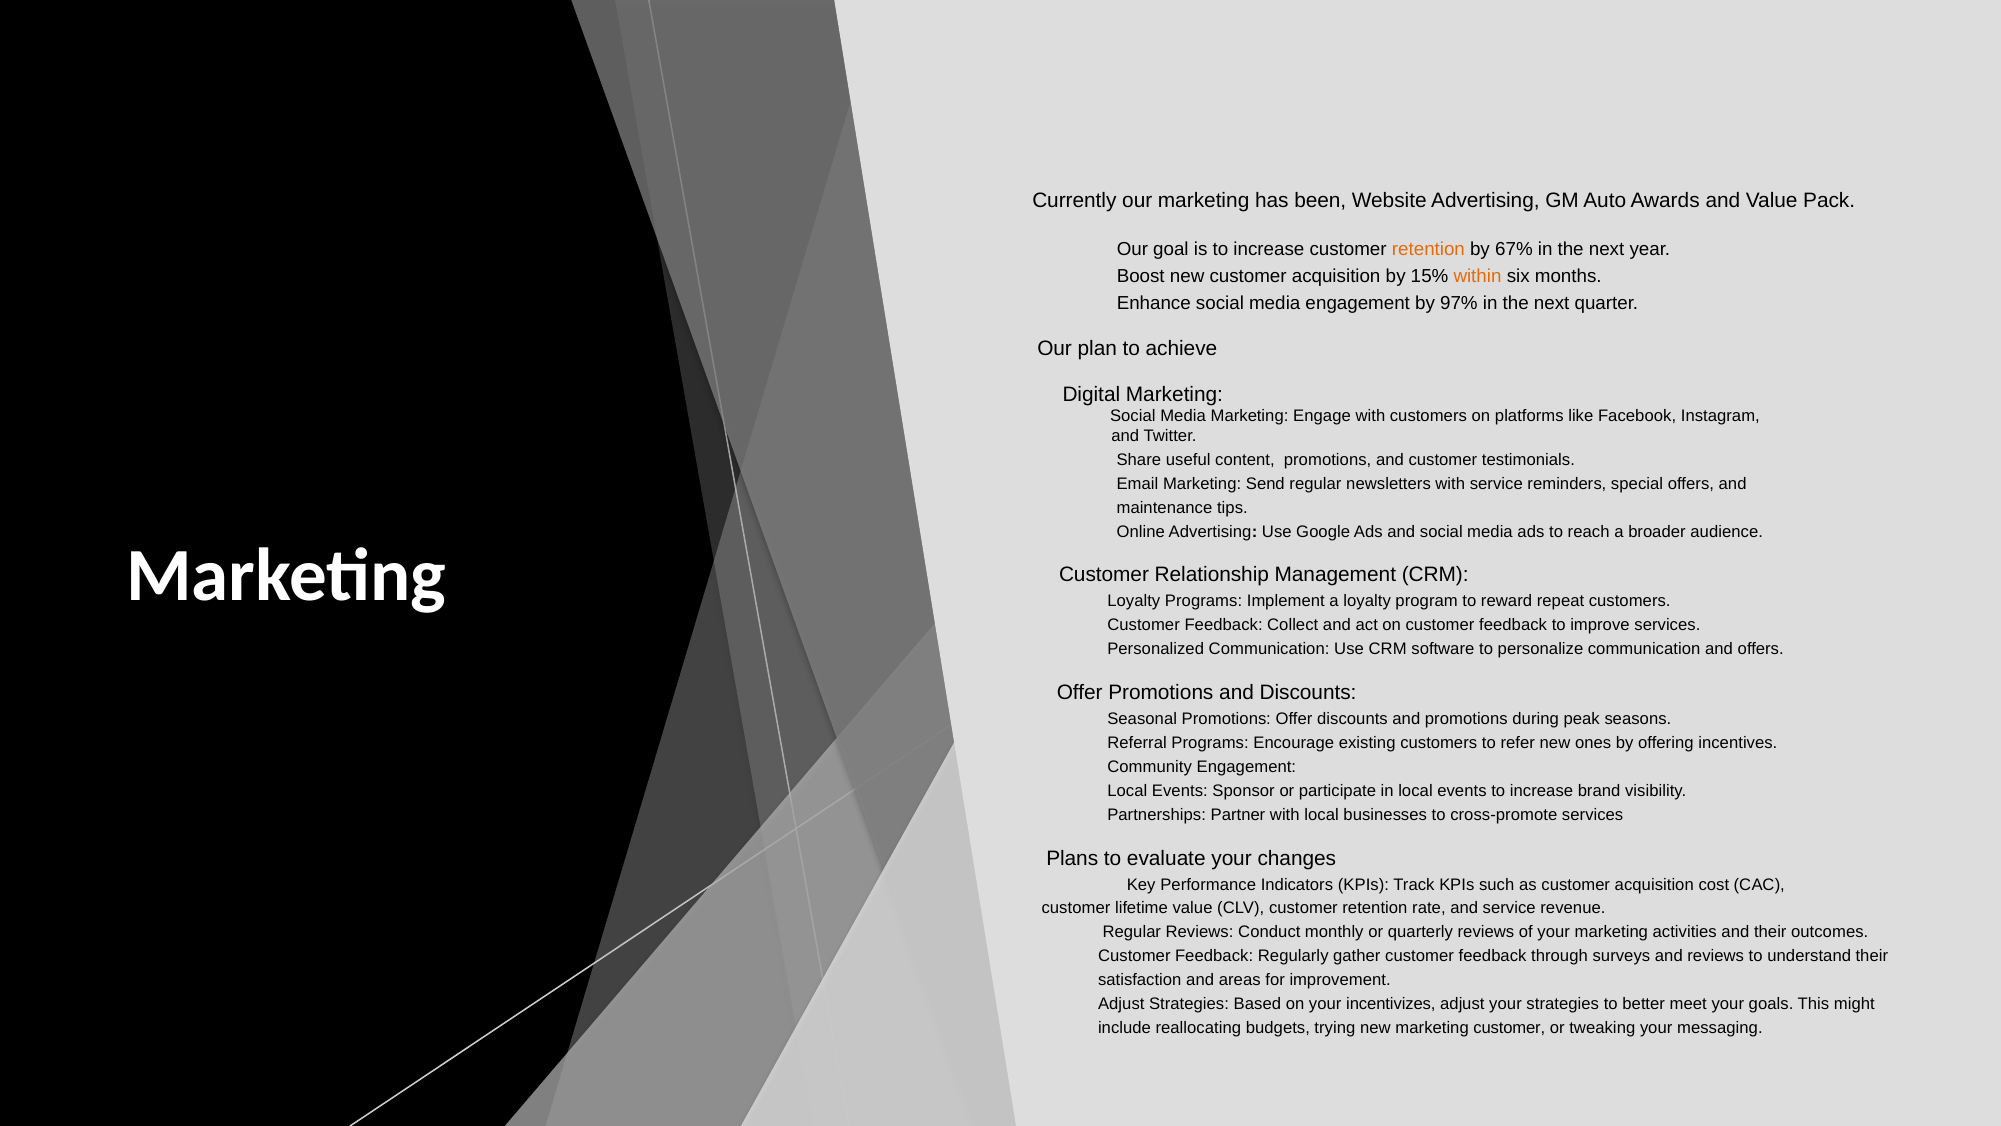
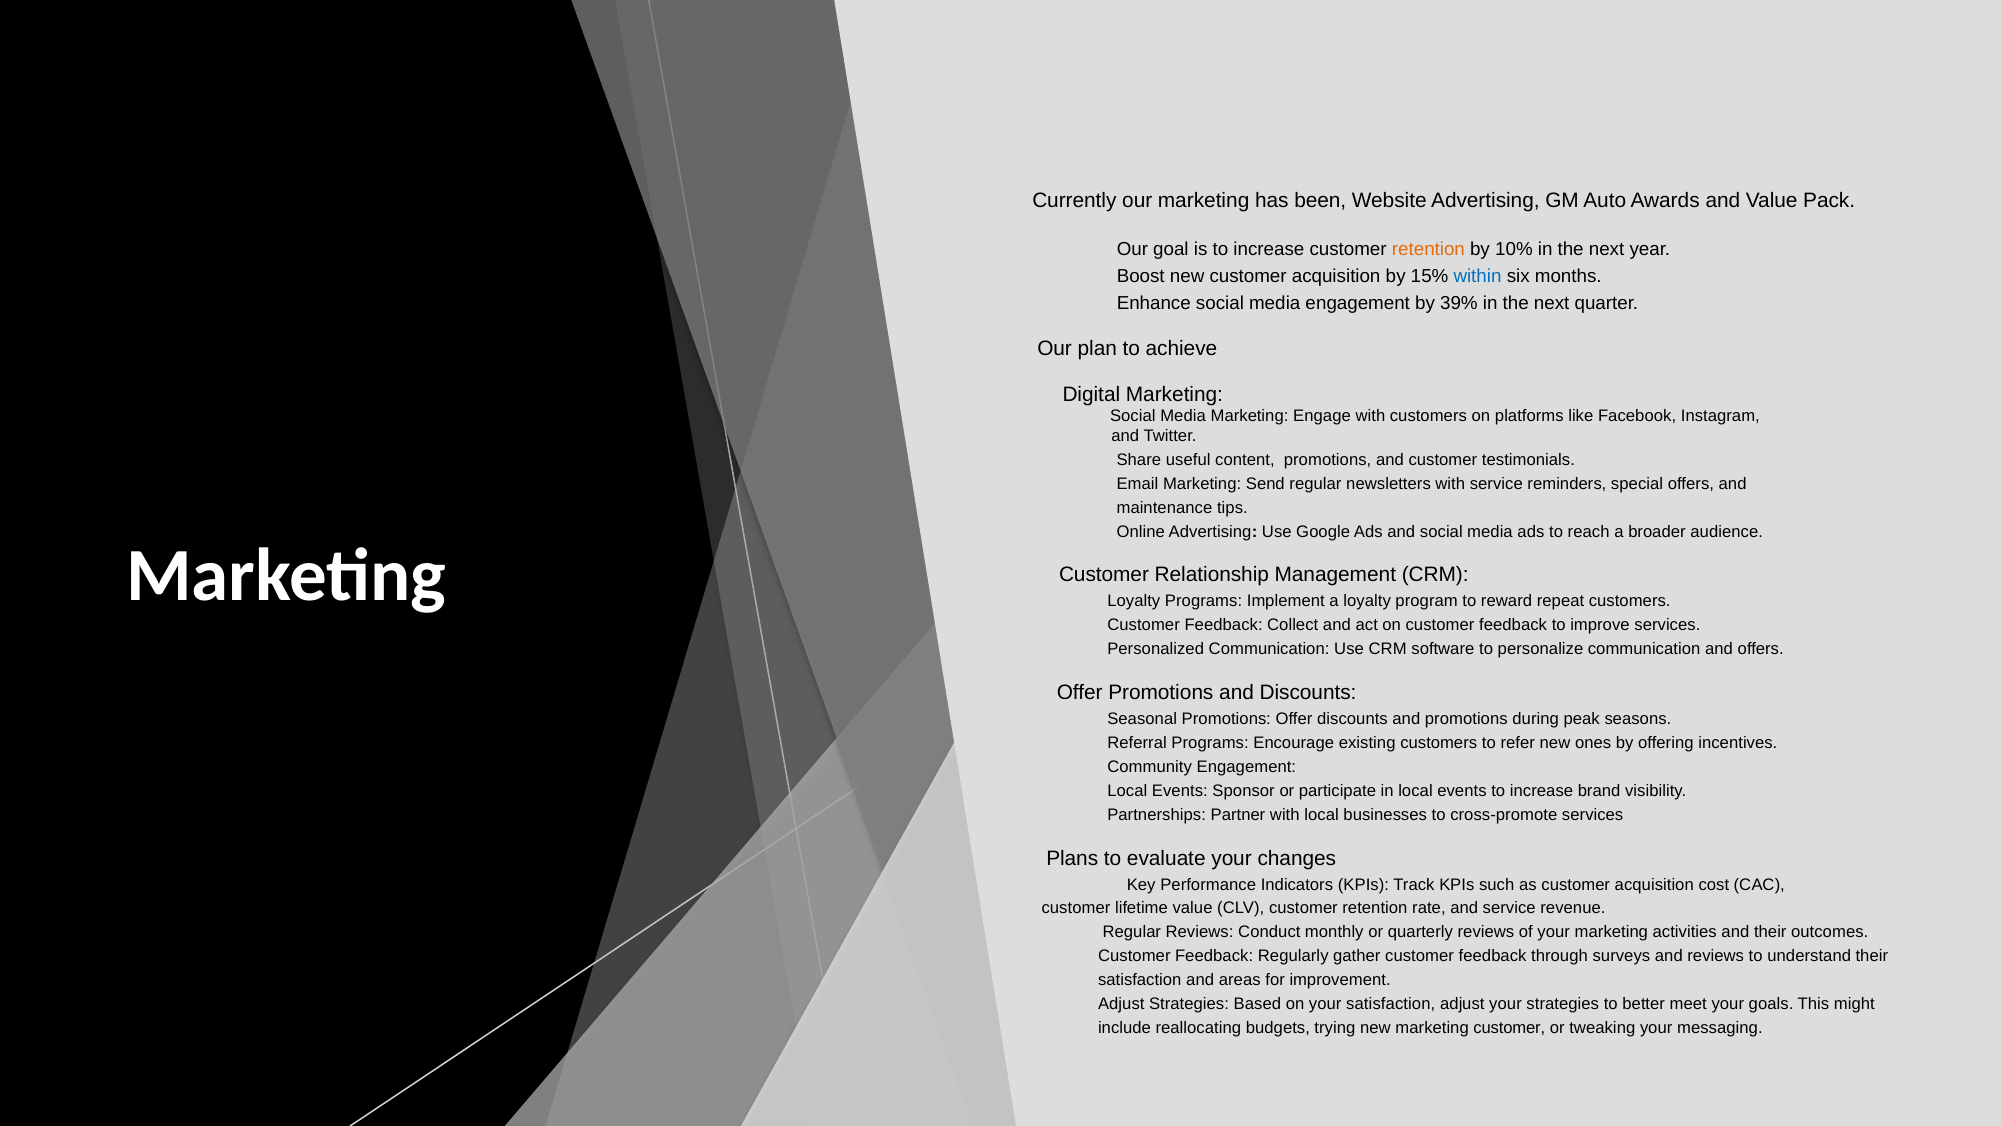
67%: 67% -> 10%
within colour: orange -> blue
97%: 97% -> 39%
your incentivizes: incentivizes -> satisfaction
